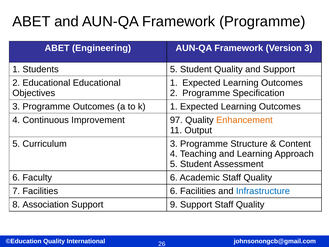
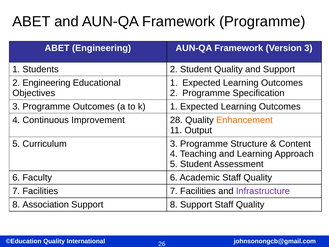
Students 5: 5 -> 2
2 Educational: Educational -> Engineering
97: 97 -> 28
Facilities 6: 6 -> 7
Infrastructure colour: blue -> purple
Support 9: 9 -> 8
